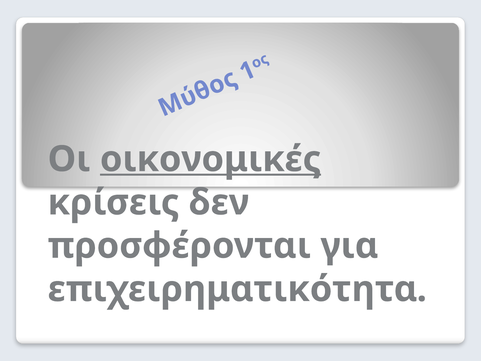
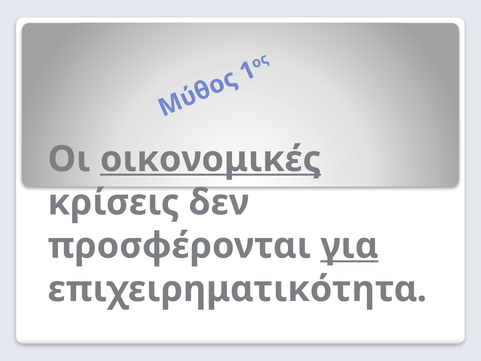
για underline: none -> present
